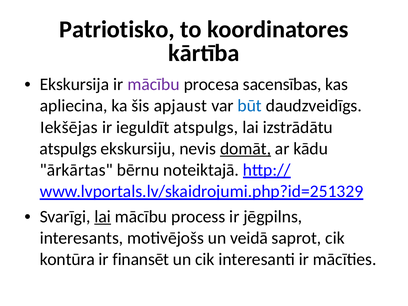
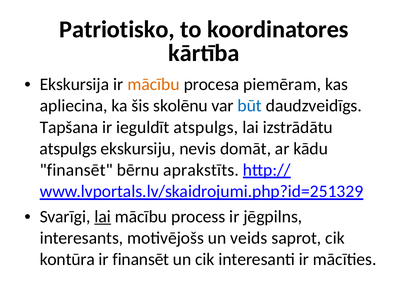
mācību at (154, 84) colour: purple -> orange
sacensības: sacensības -> piemēram
apjaust: apjaust -> skolēnu
Iekšējas: Iekšējas -> Tapšana
domāt underline: present -> none
ārkārtas at (76, 170): ārkārtas -> finansēt
noteiktajā: noteiktajā -> aprakstīts
veidā: veidā -> veids
